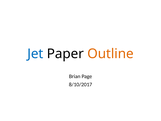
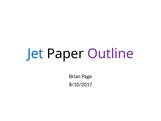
Outline colour: orange -> purple
